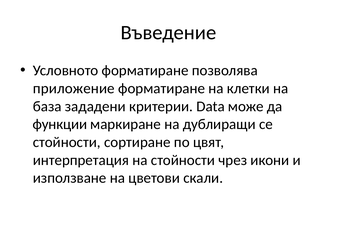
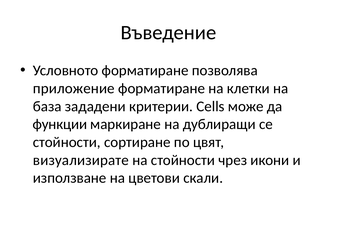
Data: Data -> Cells
интерпретация: интерпретация -> визуализирате
